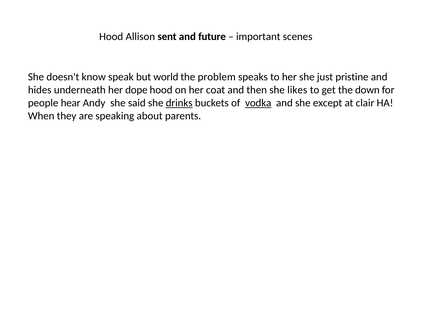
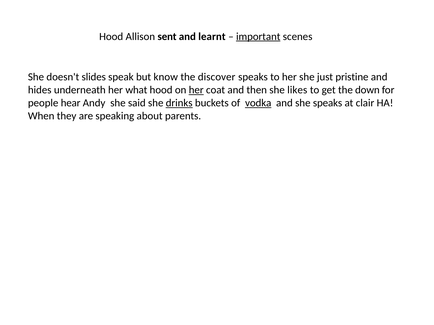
future: future -> learnt
important underline: none -> present
know: know -> slides
world: world -> know
problem: problem -> discover
dope: dope -> what
her at (196, 90) underline: none -> present
she except: except -> speaks
